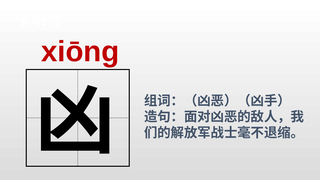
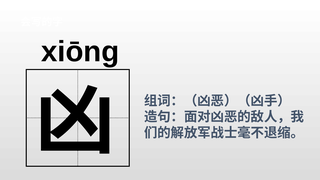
xiōng colour: red -> black
